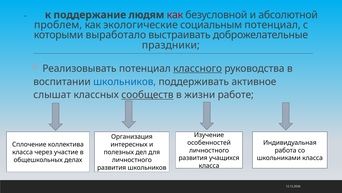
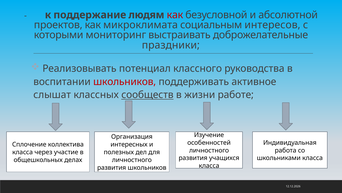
проблем: проблем -> проектов
экологические: экологические -> микроклимата
социальным потенциал: потенциал -> интересов
выработало: выработало -> мониторинг
классного underline: present -> none
школьников at (125, 81) colour: blue -> red
